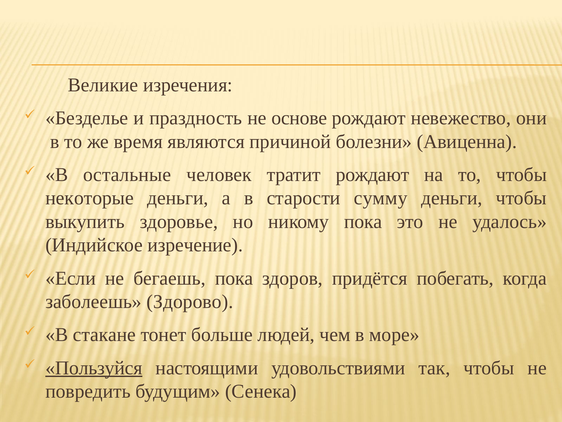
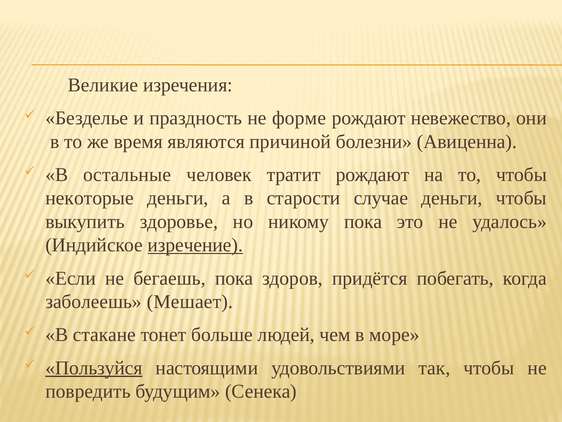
основе: основе -> форме
сумму: сумму -> случае
изречение underline: none -> present
Здорово: Здорово -> Мешает
